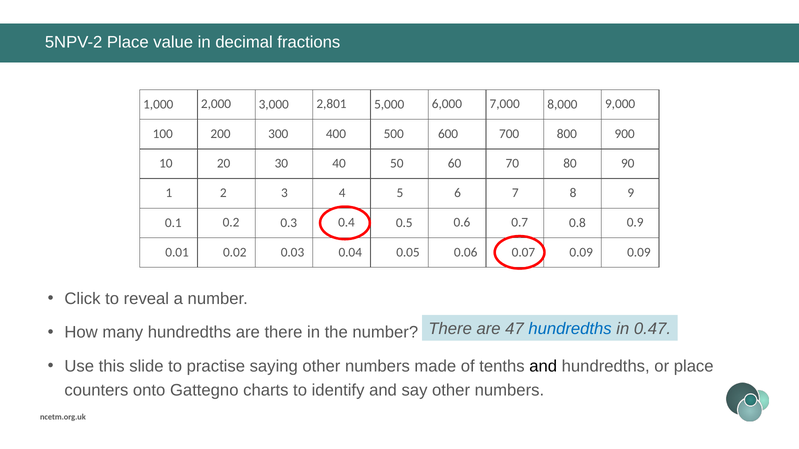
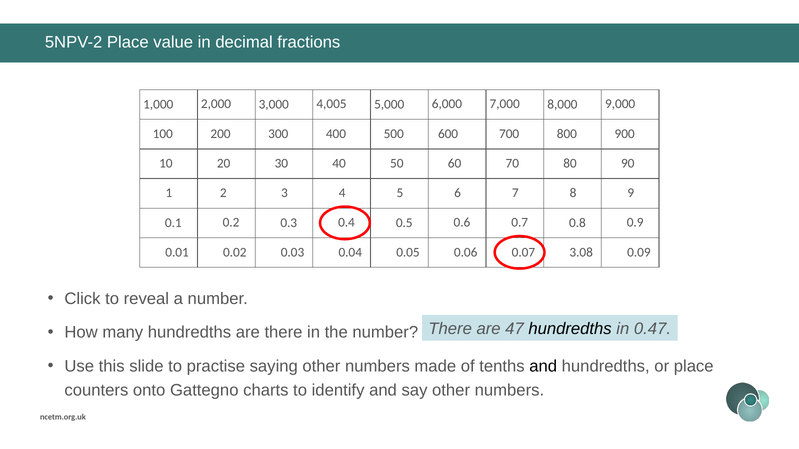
2,801: 2,801 -> 4,005
0.09 at (581, 253): 0.09 -> 3.08
hundredths at (570, 329) colour: blue -> black
